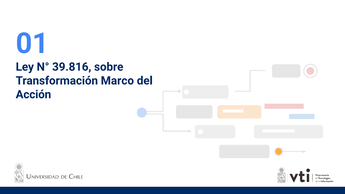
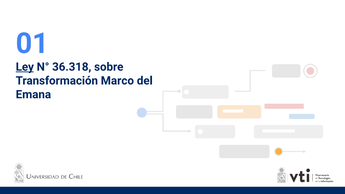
Ley underline: none -> present
39.816: 39.816 -> 36.318
Acción: Acción -> Emana
